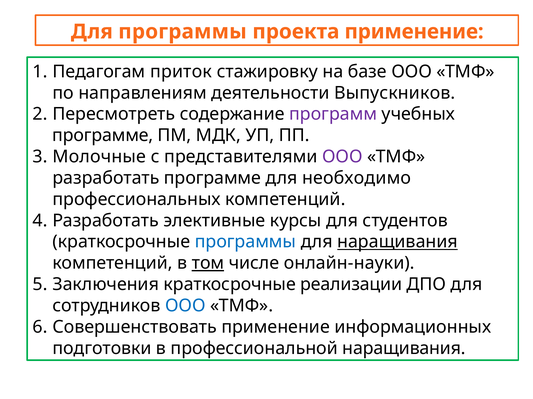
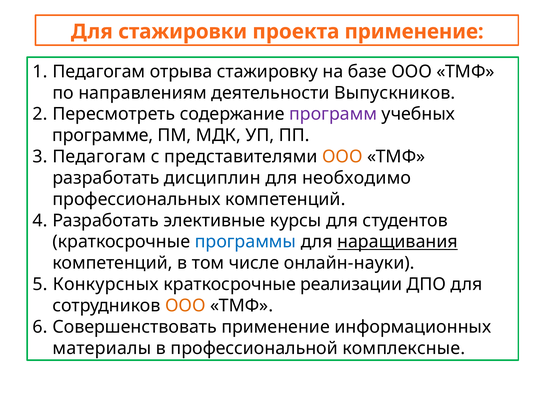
Для программы: программы -> стажировки
приток: приток -> отрыва
Молочные at (99, 157): Молочные -> Педагогам
ООО at (342, 157) colour: purple -> orange
разработать программе: программе -> дисциплин
том underline: present -> none
Заключения: Заключения -> Конкурсных
ООО at (185, 306) colour: blue -> orange
подготовки: подготовки -> материалы
профессиональной наращивания: наращивания -> комплексные
